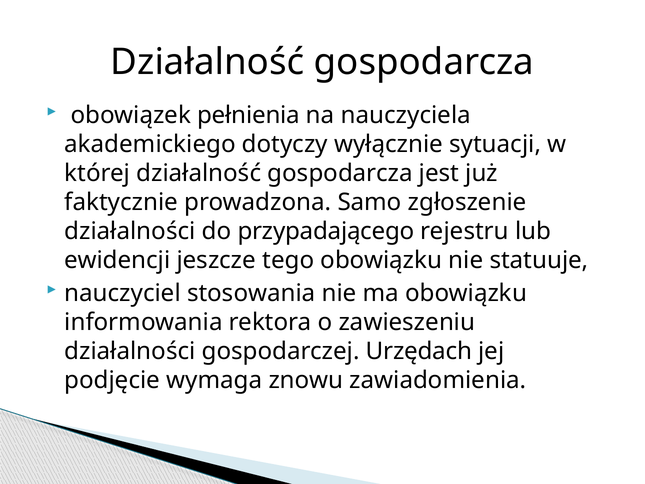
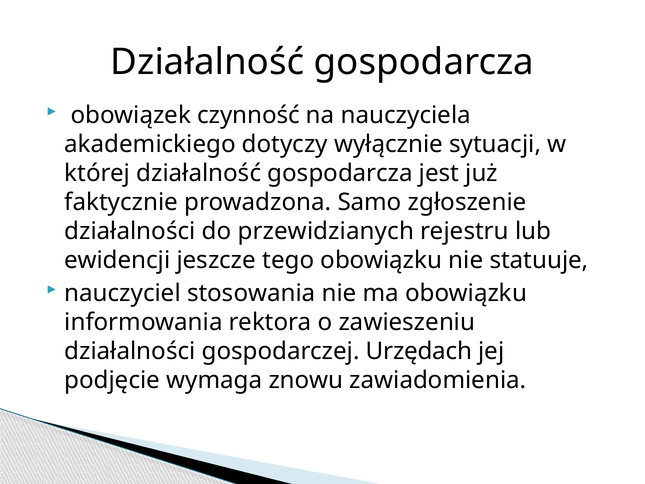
pełnienia: pełnienia -> czynność
przypadającego: przypadającego -> przewidzianych
